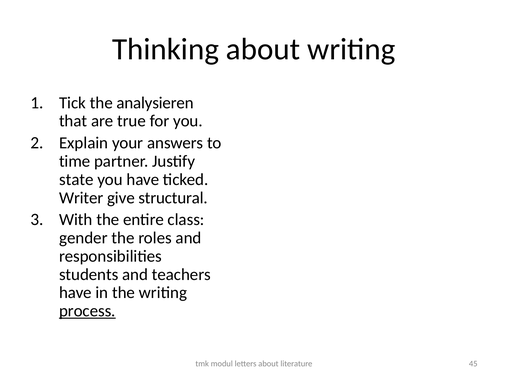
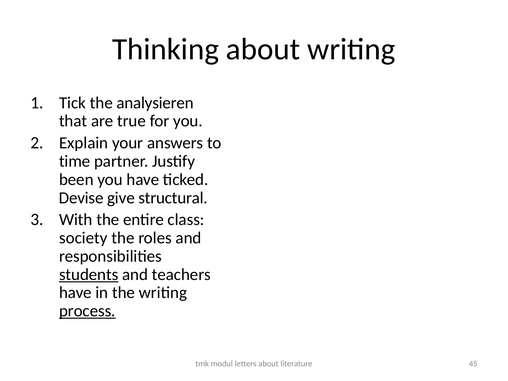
state: state -> been
Writer: Writer -> Devise
gender: gender -> society
students underline: none -> present
